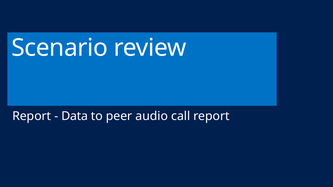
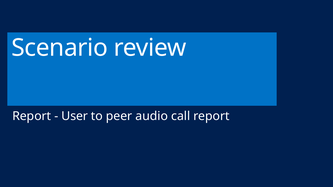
Data: Data -> User
